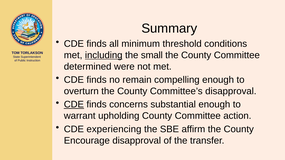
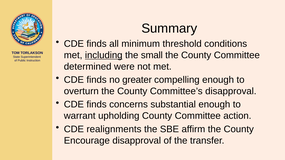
remain: remain -> greater
CDE at (74, 105) underline: present -> none
experiencing: experiencing -> realignments
